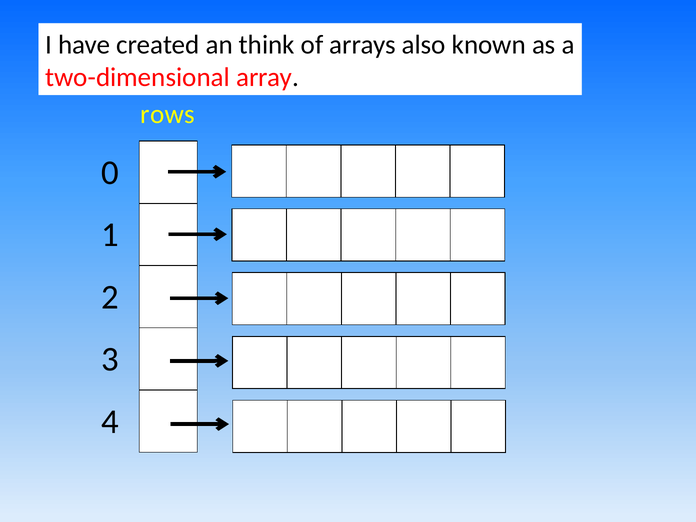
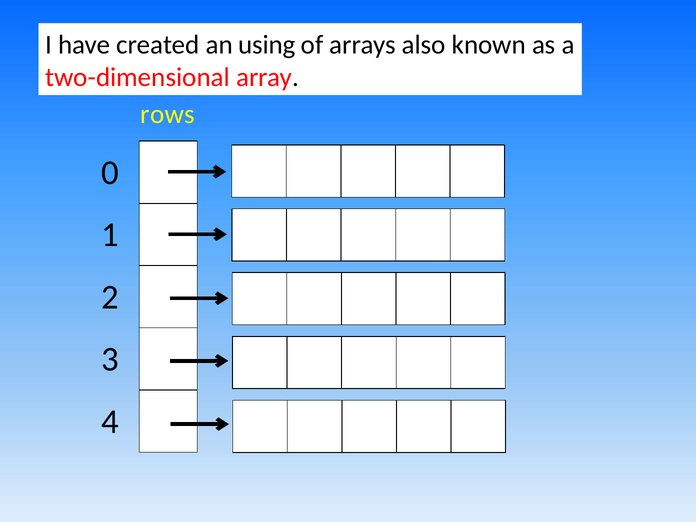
think: think -> using
